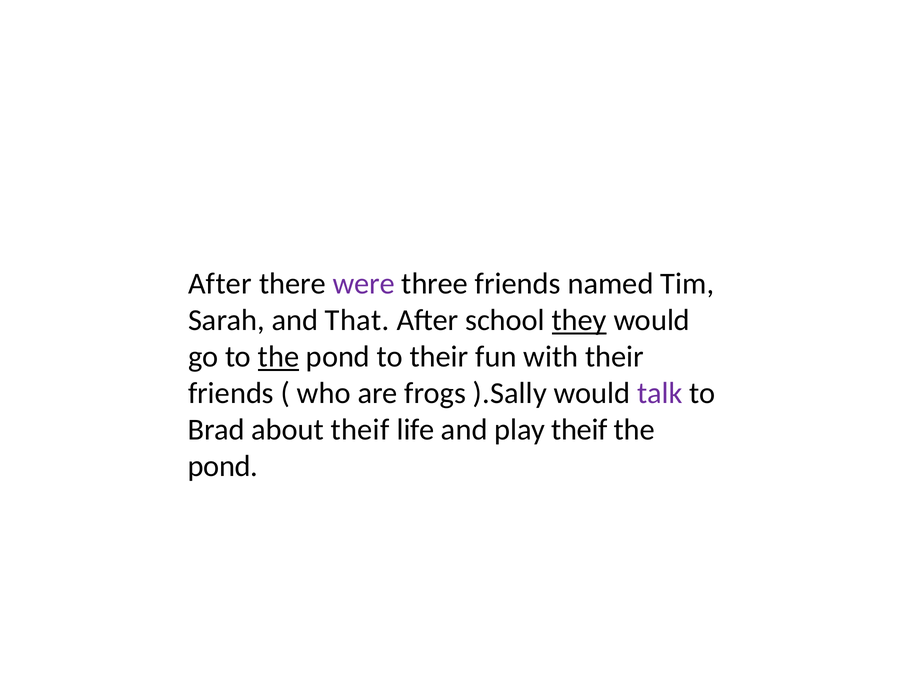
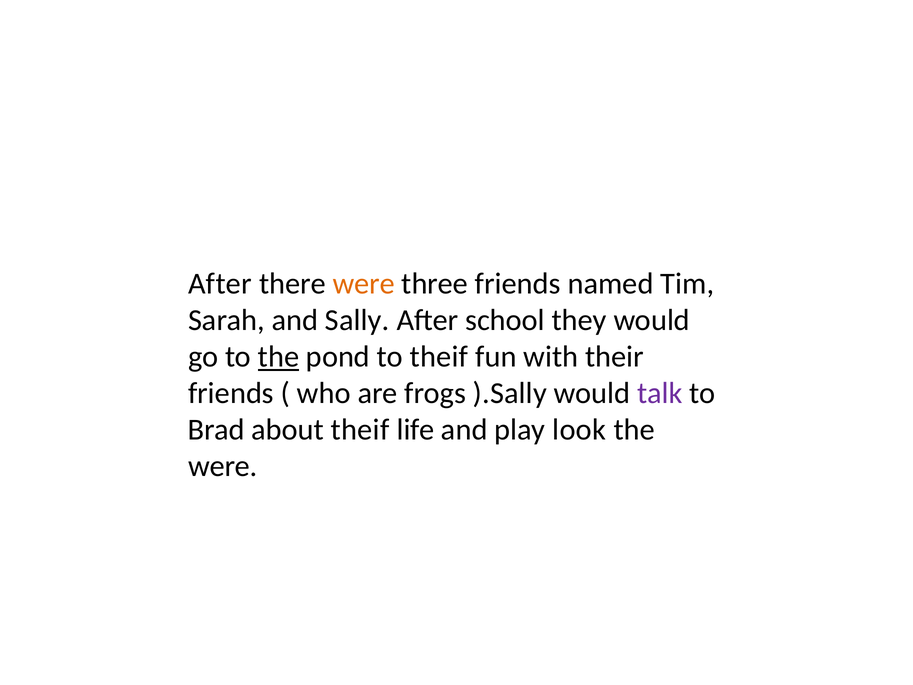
were at (364, 284) colour: purple -> orange
That: That -> Sally
they underline: present -> none
to their: their -> theif
play theif: theif -> look
pond at (223, 466): pond -> were
